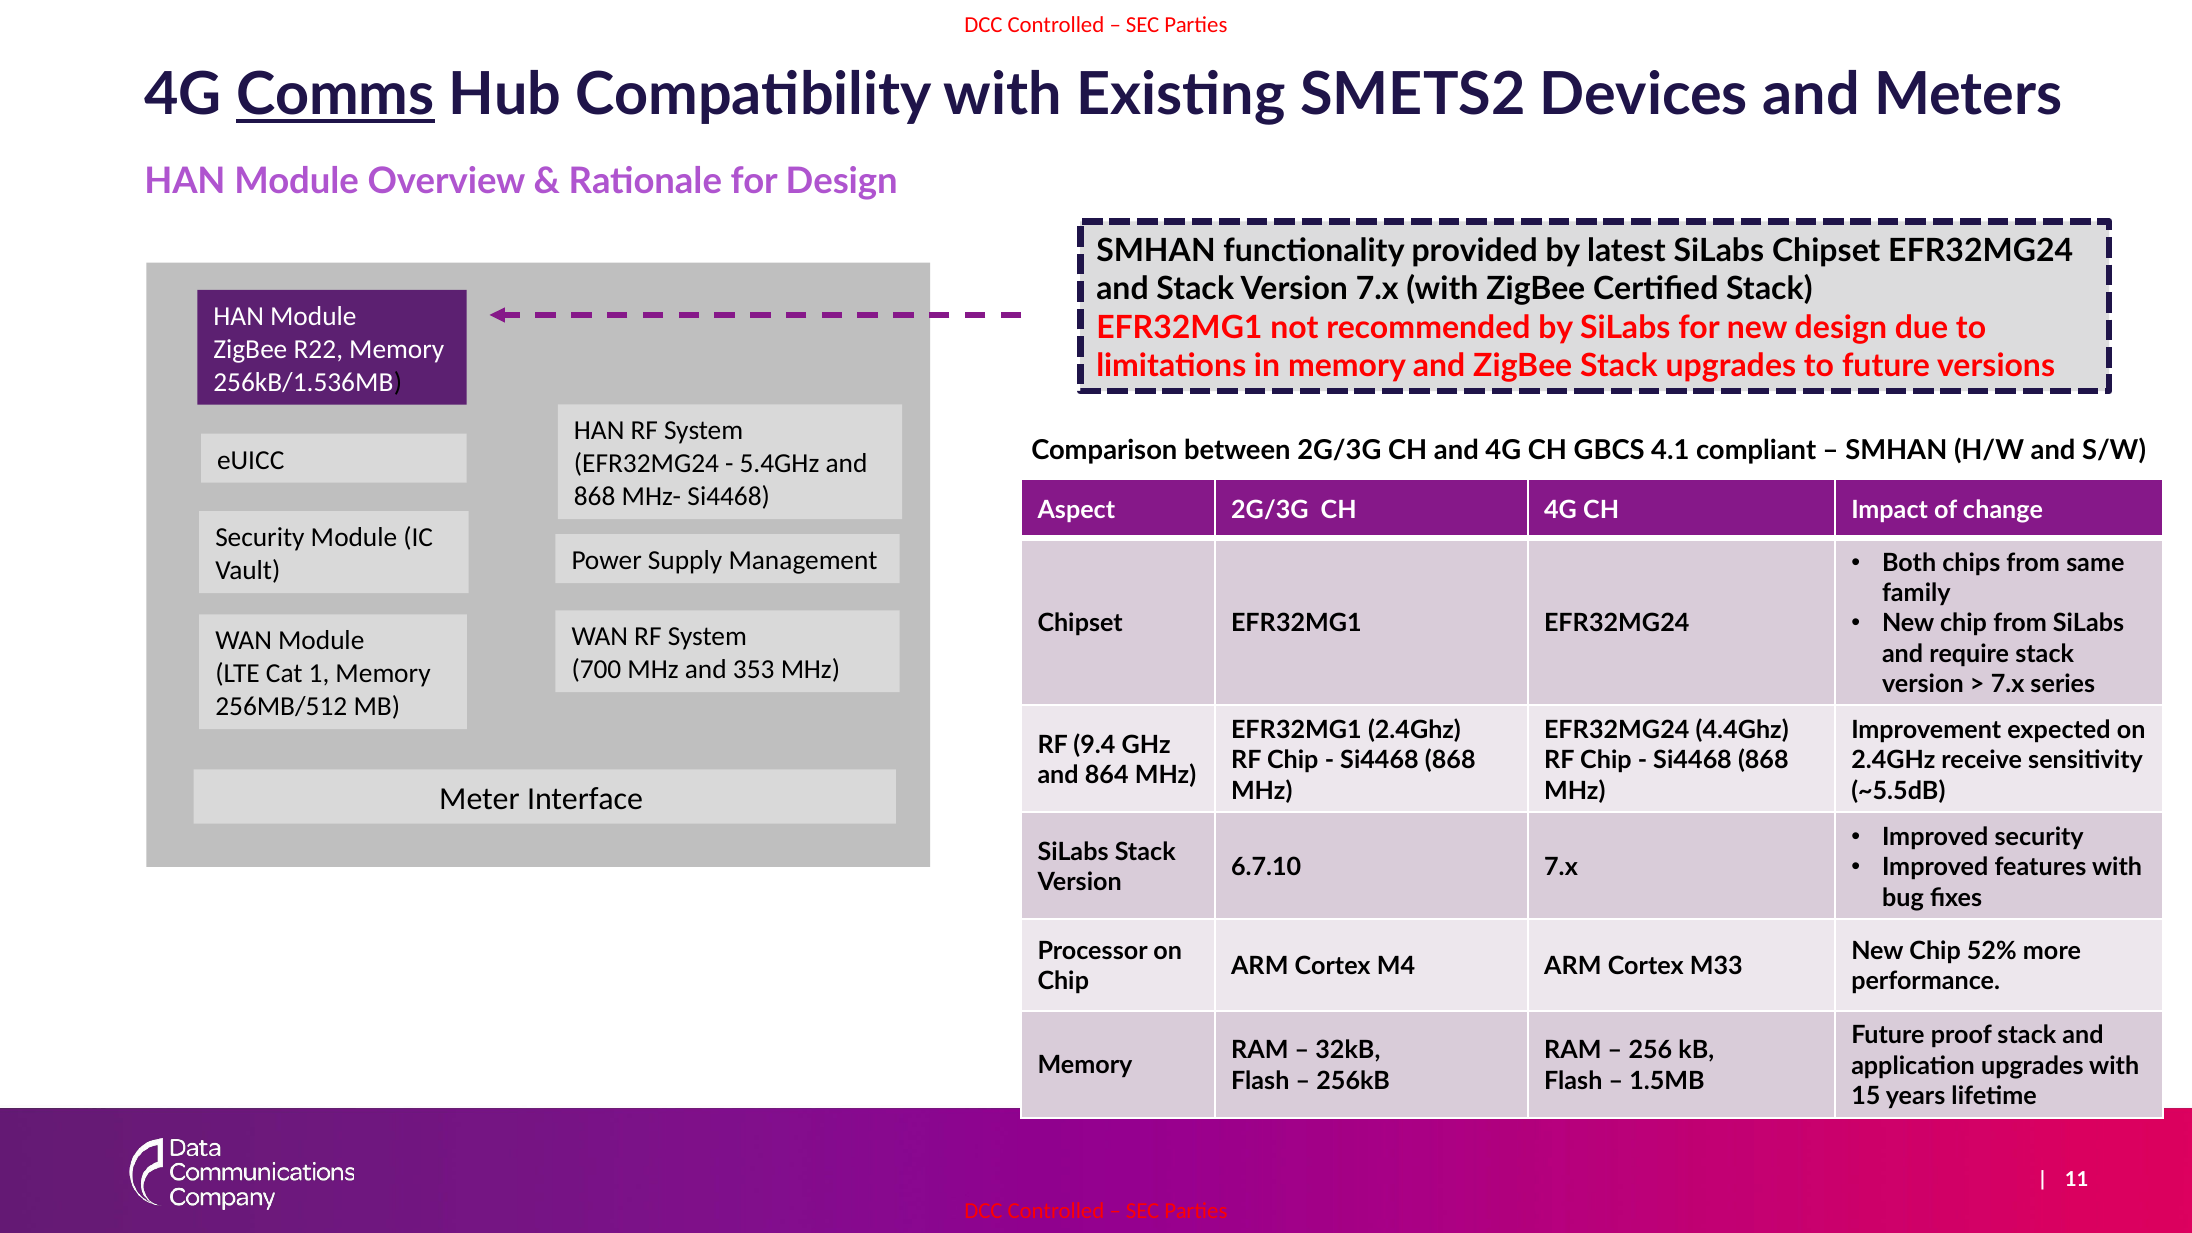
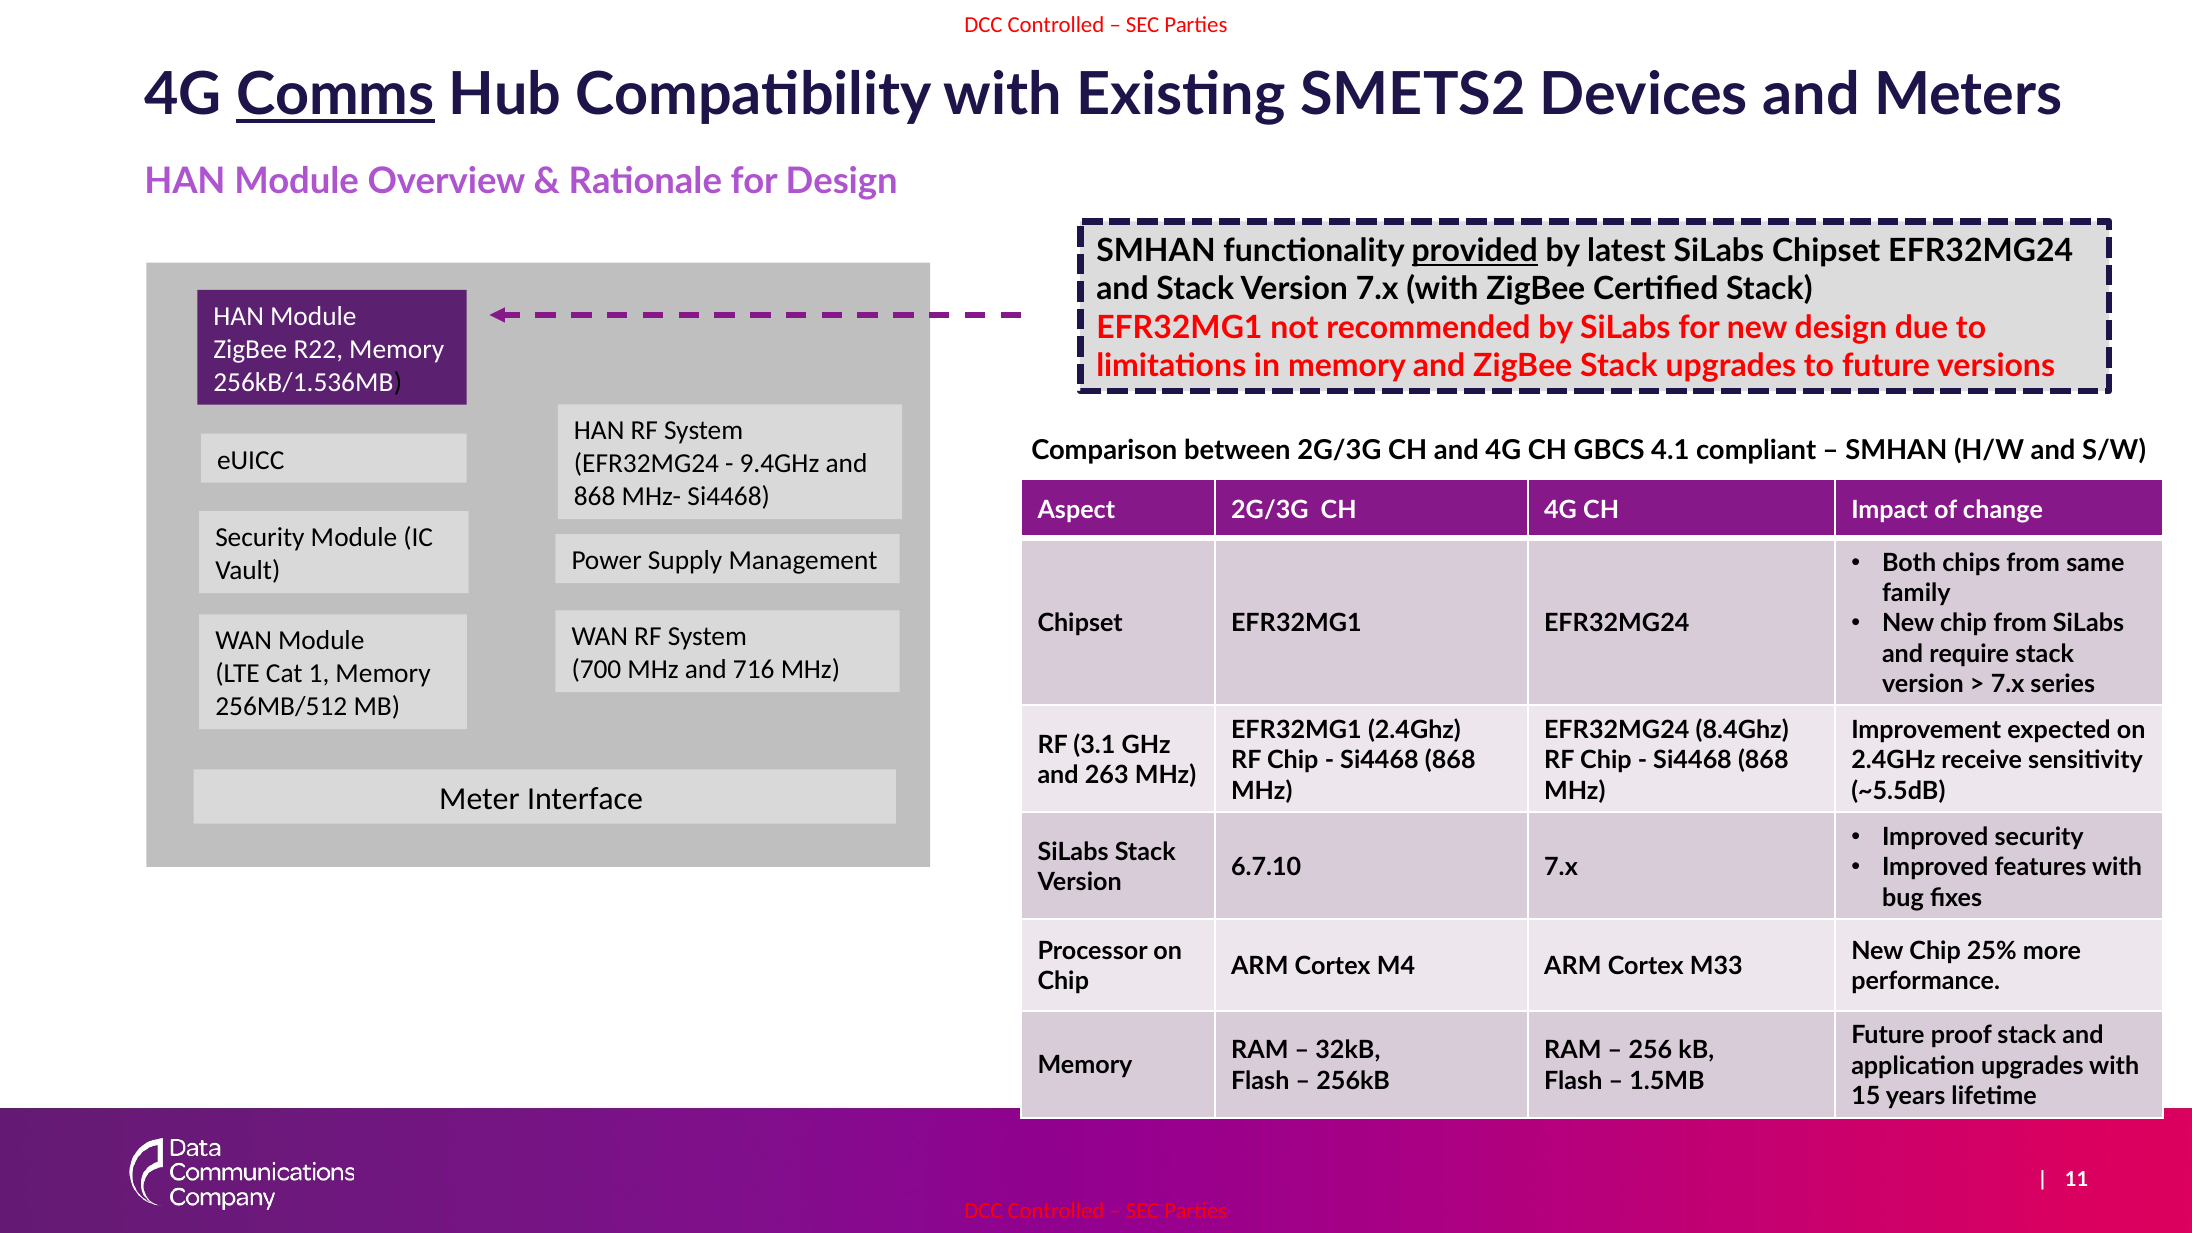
provided underline: none -> present
5.4GHz: 5.4GHz -> 9.4GHz
353: 353 -> 716
4.4Ghz: 4.4Ghz -> 8.4Ghz
9.4: 9.4 -> 3.1
864: 864 -> 263
52%: 52% -> 25%
